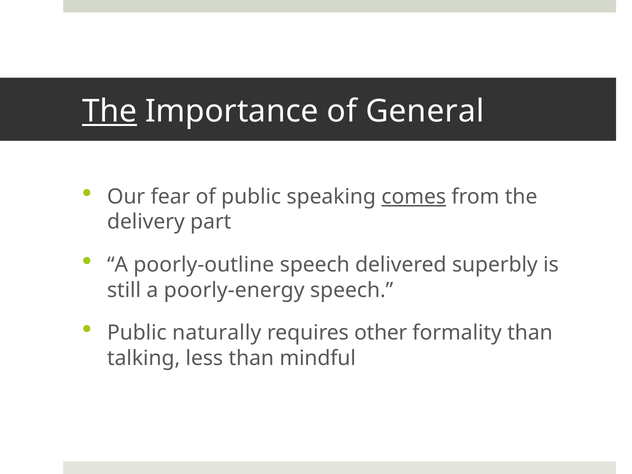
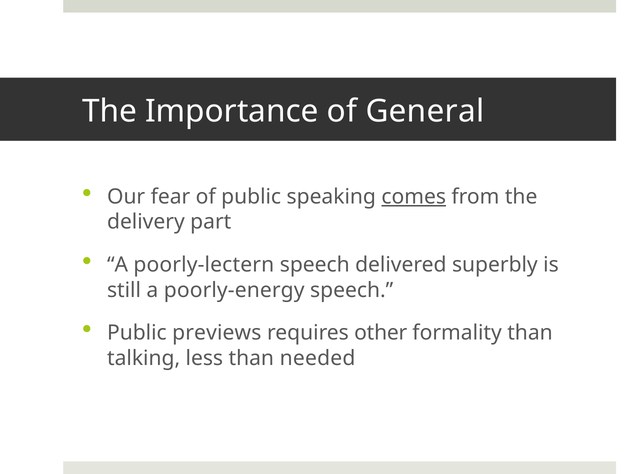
The at (110, 111) underline: present -> none
poorly-outline: poorly-outline -> poorly-lectern
naturally: naturally -> previews
mindful: mindful -> needed
